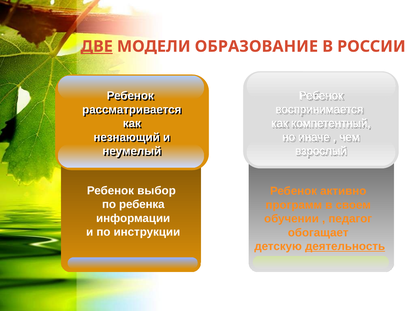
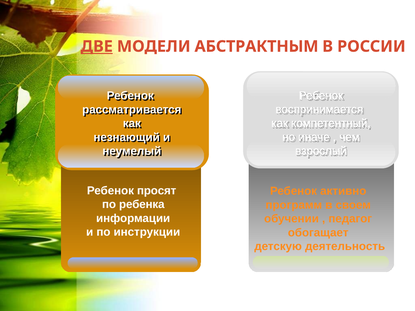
ОБРАЗОВАНИЕ: ОБРАЗОВАНИЕ -> АБСТРАКТНЫМ
выбор: выбор -> просят
деятельность underline: present -> none
